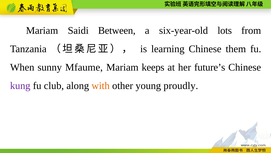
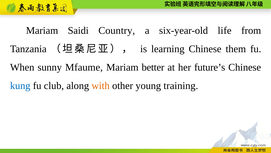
Between: Between -> Country
lots: lots -> life
keeps: keeps -> better
kung colour: purple -> blue
proudly: proudly -> training
